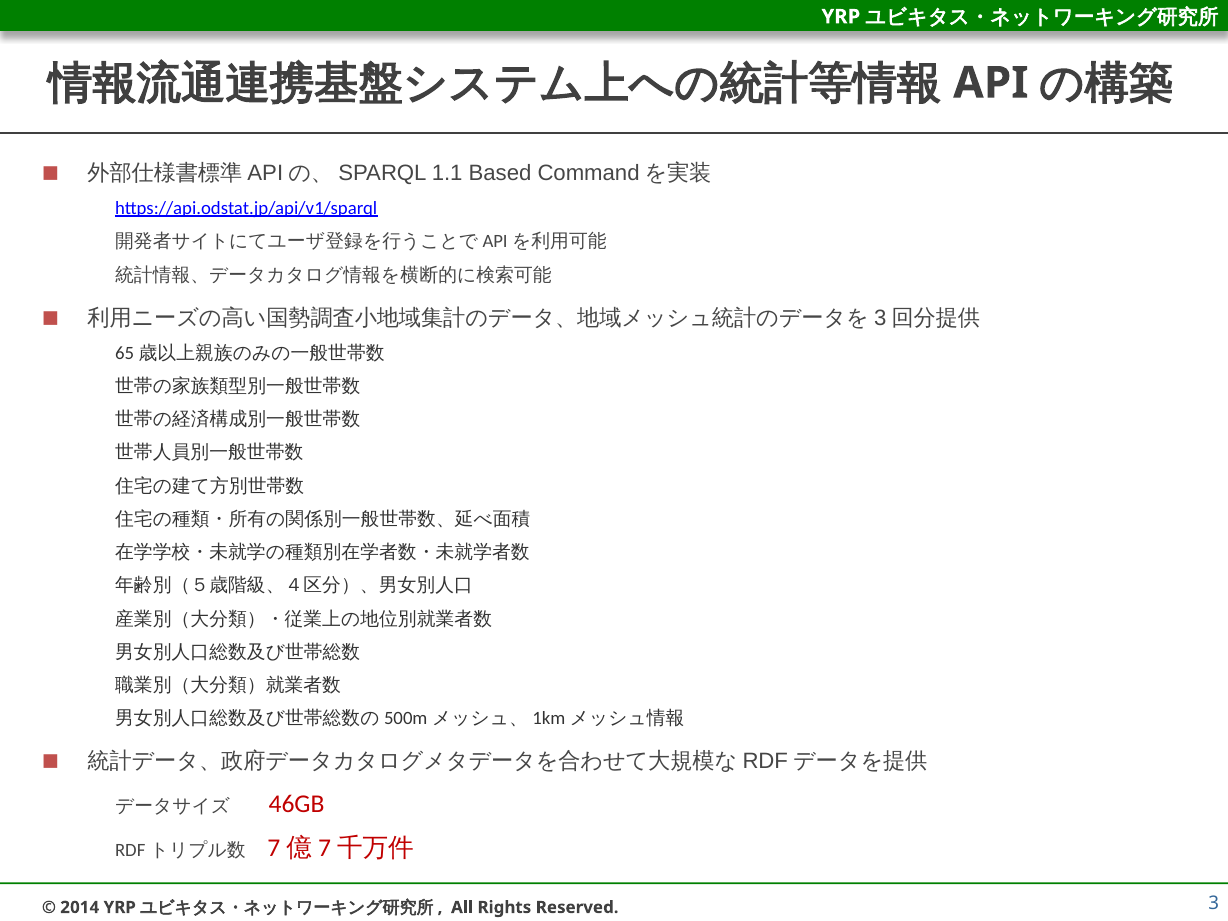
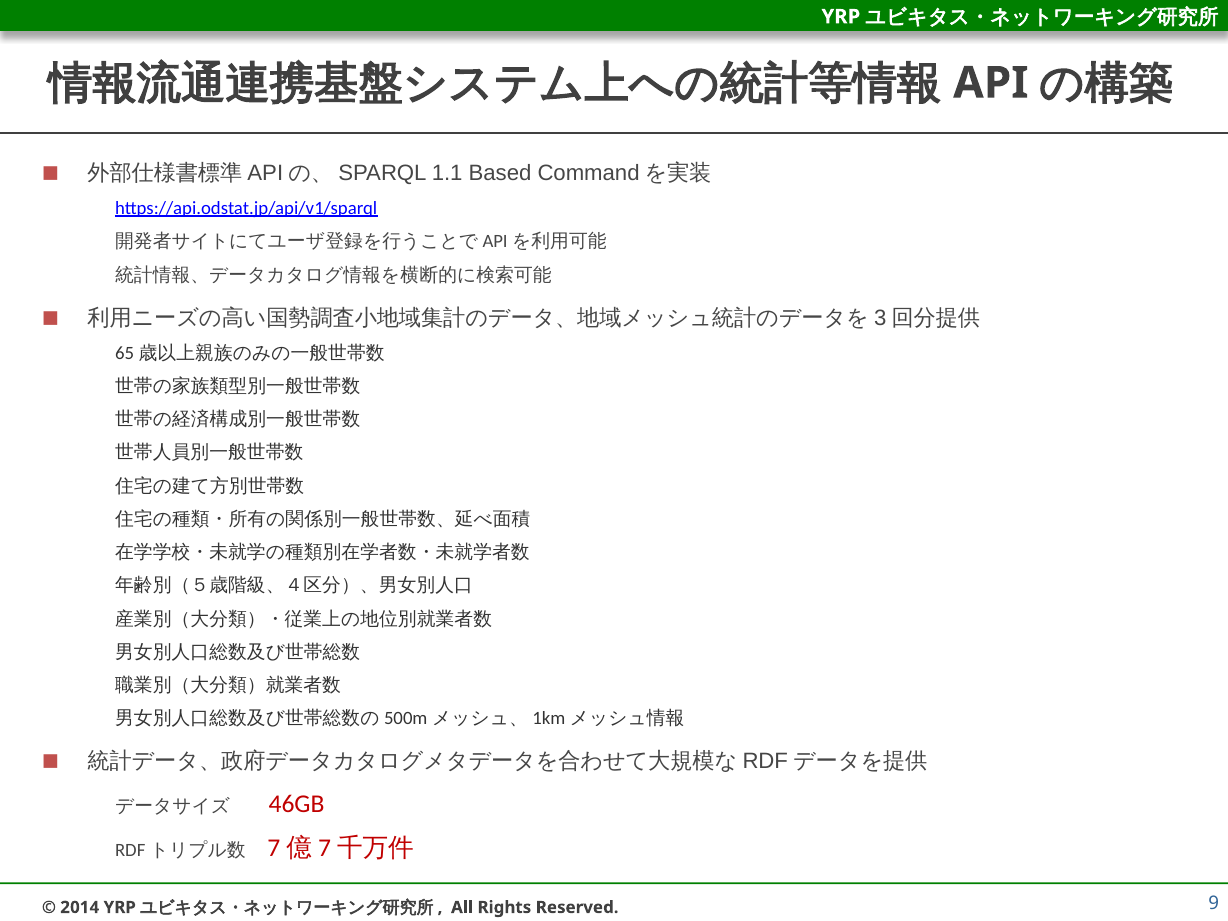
3: 3 -> 9
